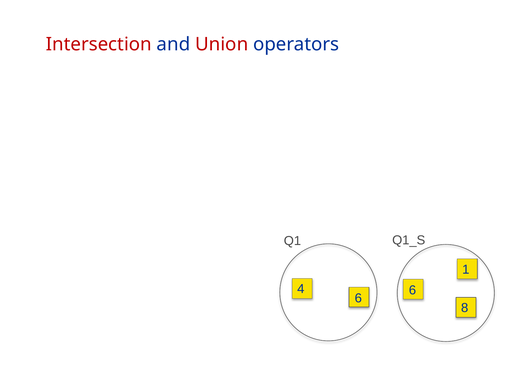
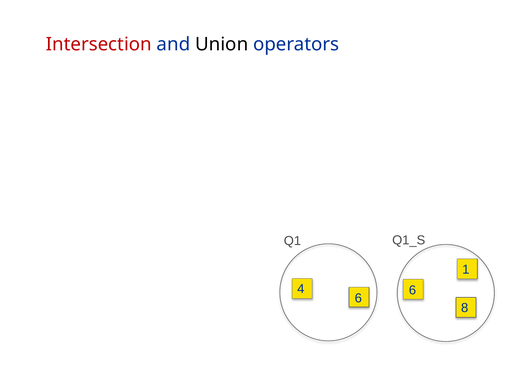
Union colour: red -> black
